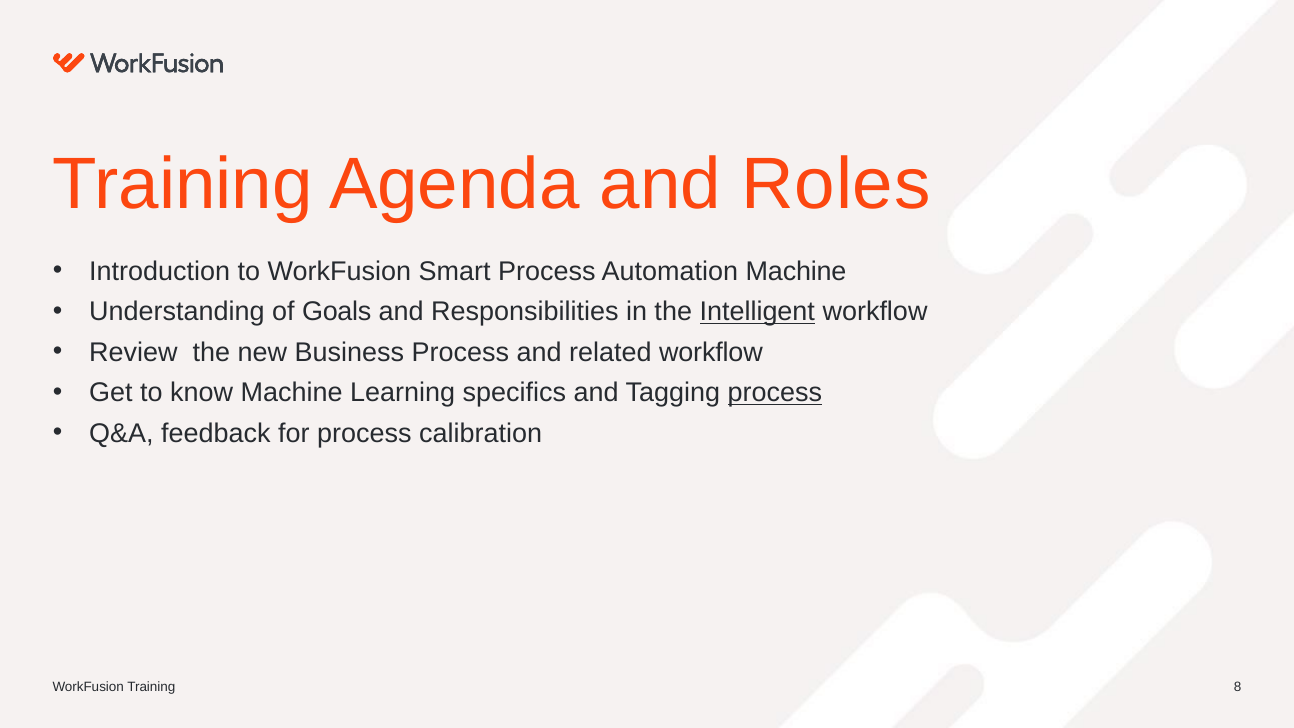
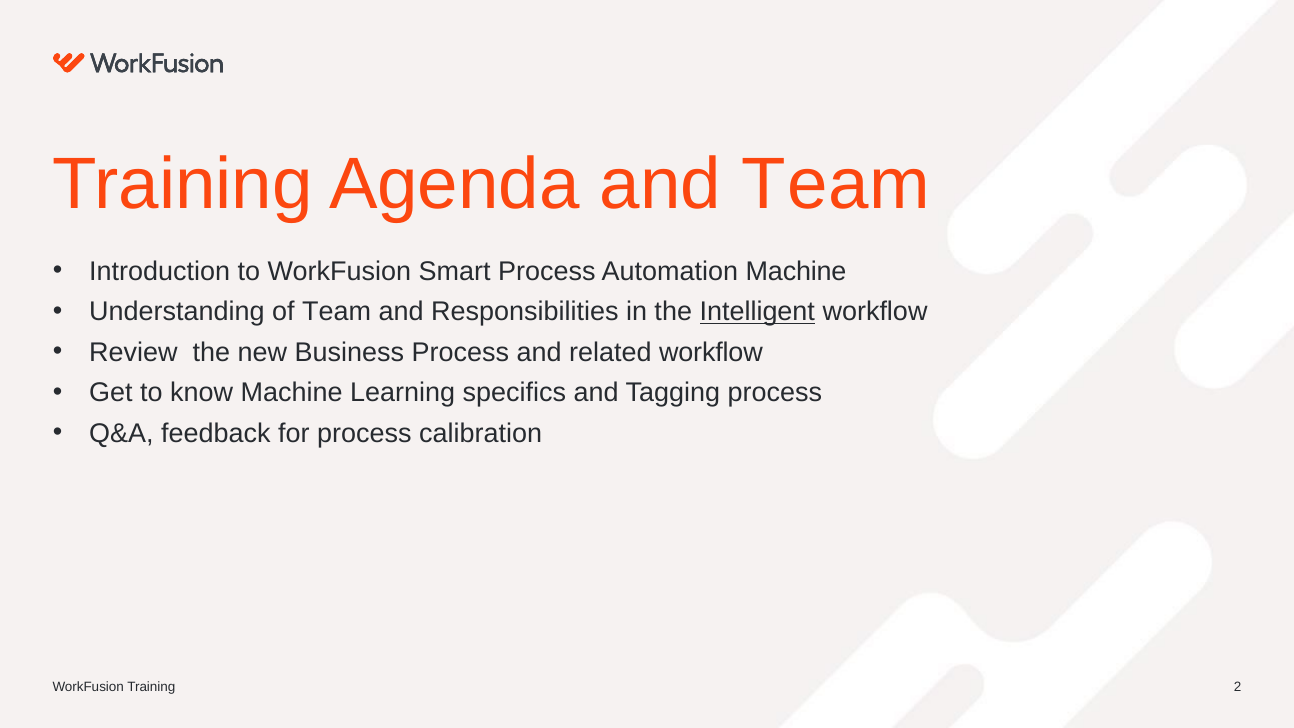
and Roles: Roles -> Team
of Goals: Goals -> Team
process at (775, 393) underline: present -> none
8: 8 -> 2
